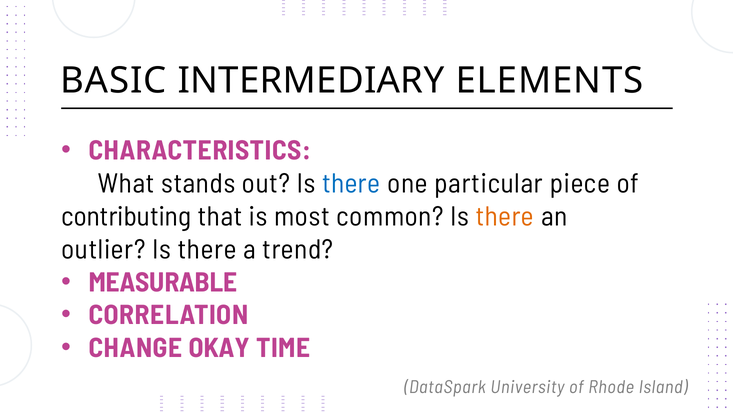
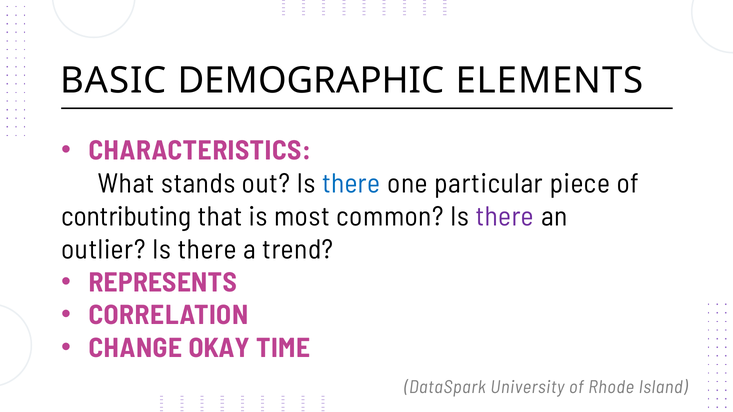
INTERMEDIARY: INTERMEDIARY -> DEMOGRAPHIC
there at (505, 217) colour: orange -> purple
MEASURABLE: MEASURABLE -> REPRESENTS
